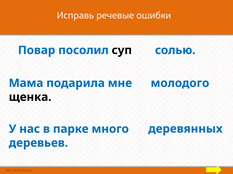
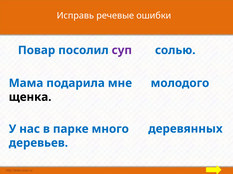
суп colour: black -> purple
